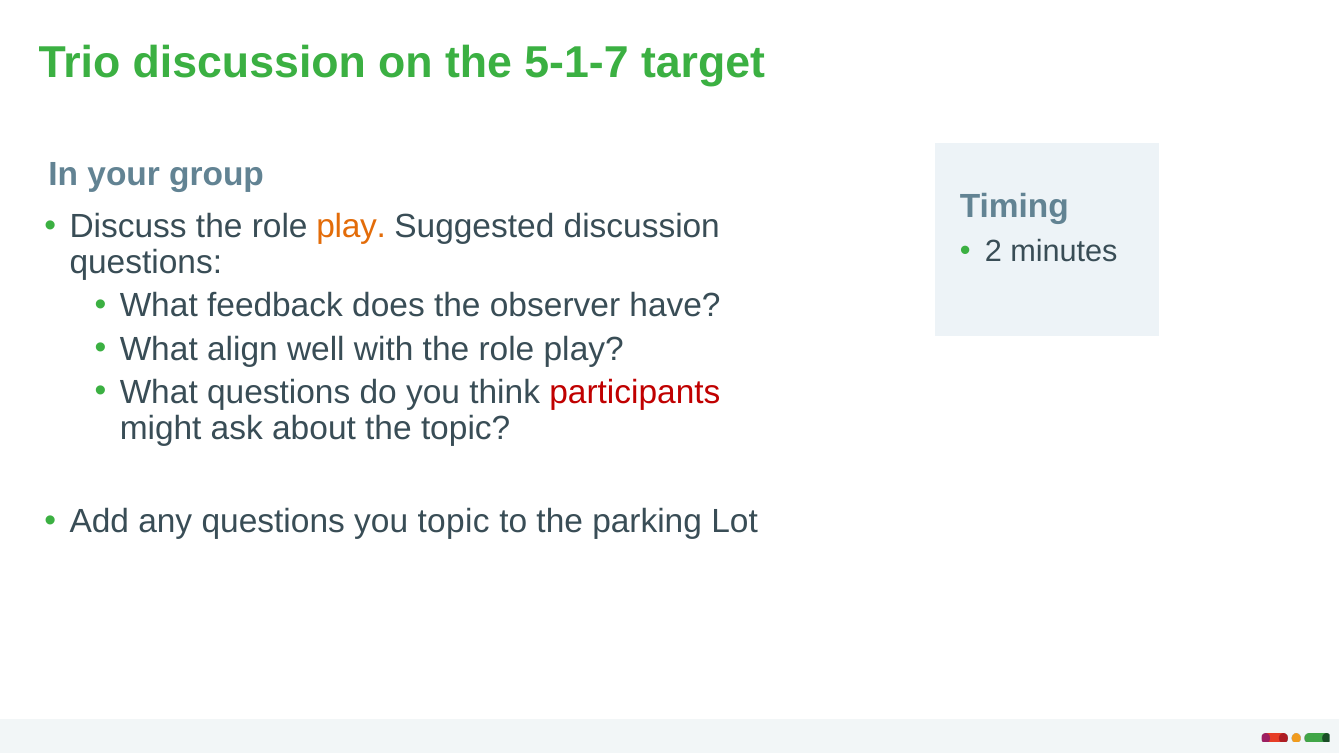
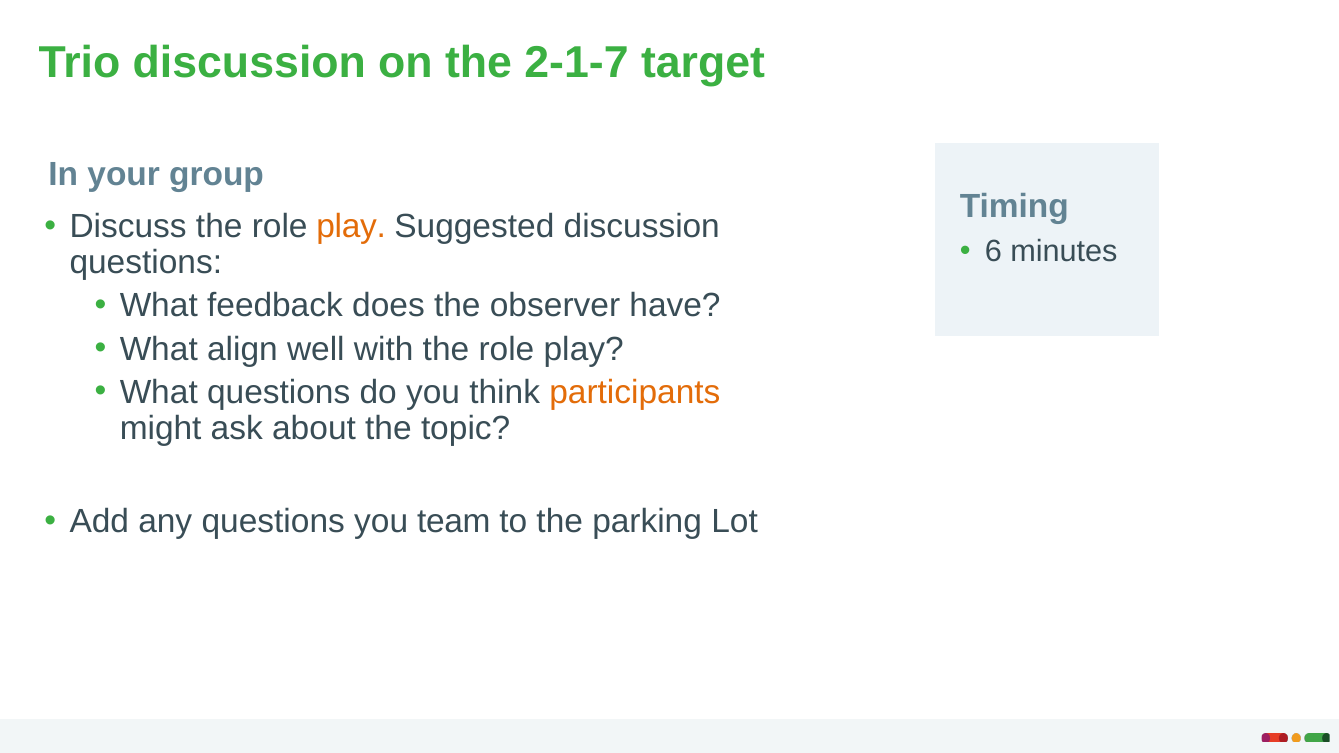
5-1-7: 5-1-7 -> 2-1-7
2: 2 -> 6
participants colour: red -> orange
you topic: topic -> team
